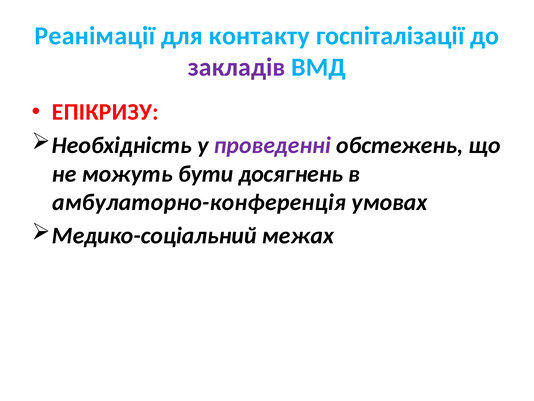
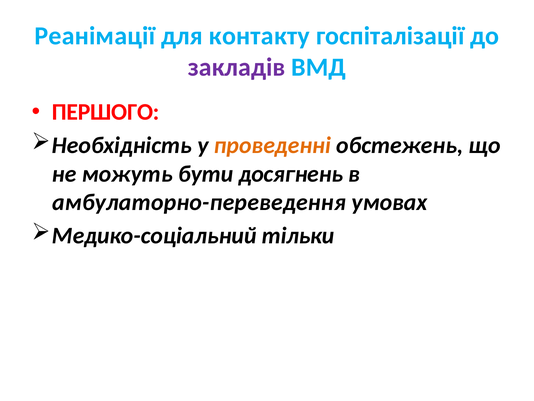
ЕПІКРИЗУ: ЕПІКРИЗУ -> ПЕРШОГО
проведенні colour: purple -> orange
амбулаторно-конференція: амбулаторно-конференція -> амбулаторно-переведення
межах: межах -> тільки
